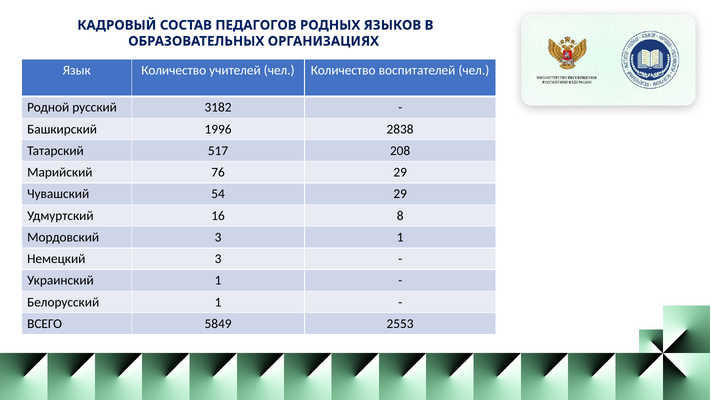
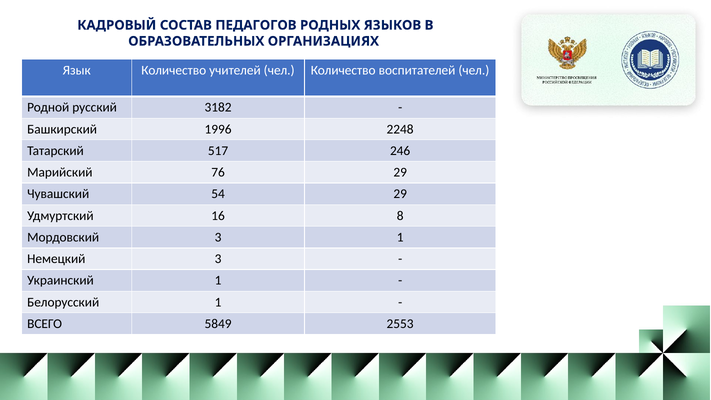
2838: 2838 -> 2248
208: 208 -> 246
